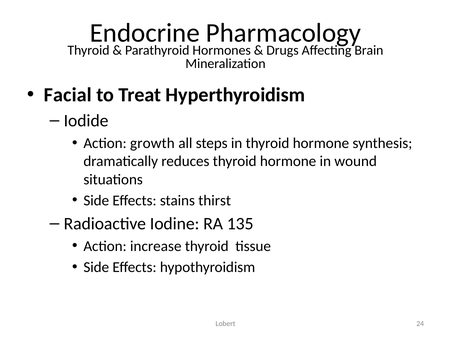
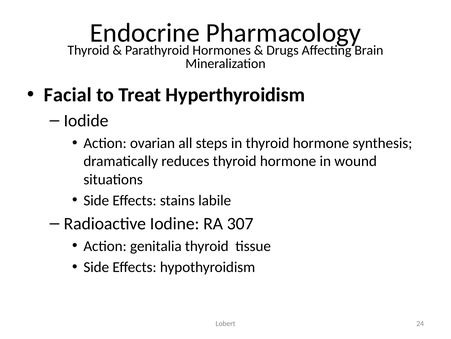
growth: growth -> ovarian
thirst: thirst -> labile
135: 135 -> 307
increase: increase -> genitalia
